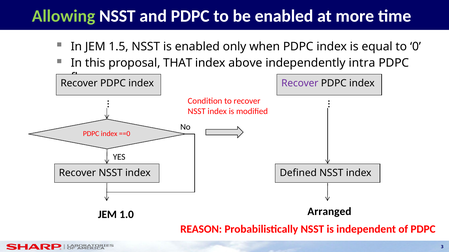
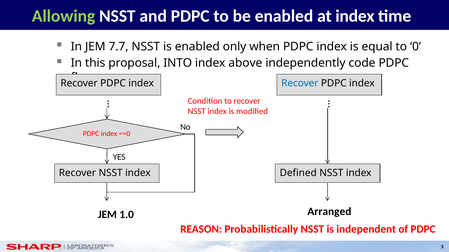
at more: more -> index
1.5: 1.5 -> 7.7
THAT: THAT -> INTO
intra: intra -> code
Recover at (300, 83) colour: purple -> blue
